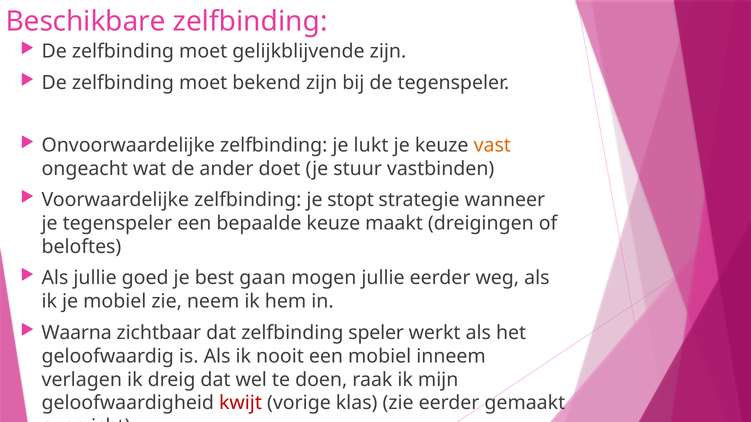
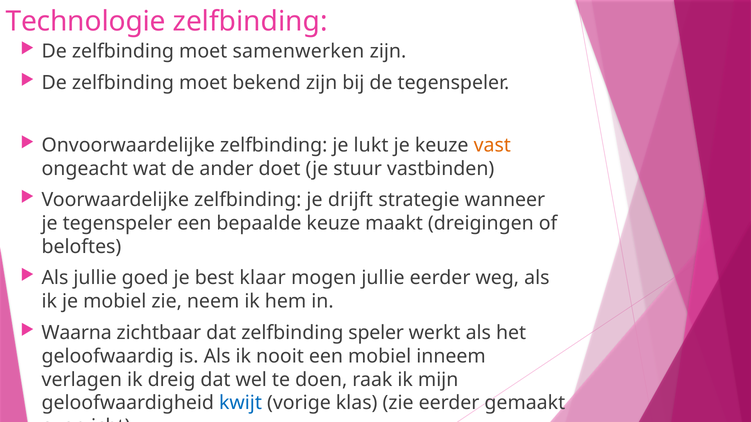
Beschikbare: Beschikbare -> Technologie
gelijkblijvende: gelijkblijvende -> samenwerken
stopt: stopt -> drijft
gaan: gaan -> klaar
kwijt colour: red -> blue
